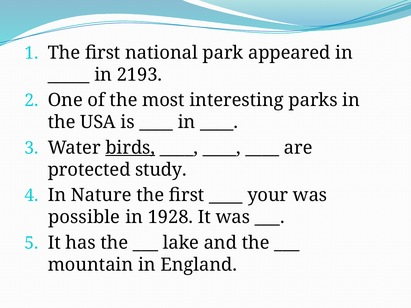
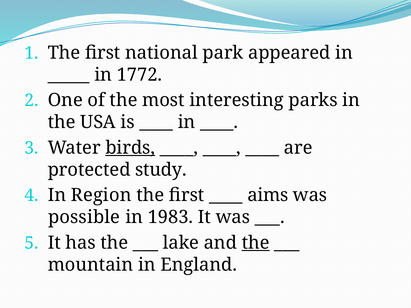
2193: 2193 -> 1772
Nature: Nature -> Region
your: your -> aims
1928: 1928 -> 1983
the at (256, 243) underline: none -> present
